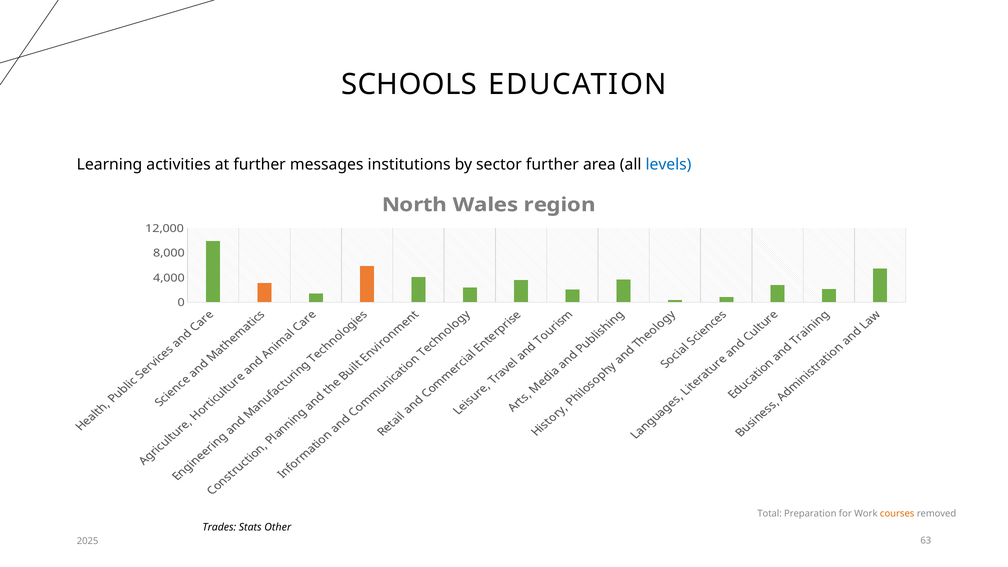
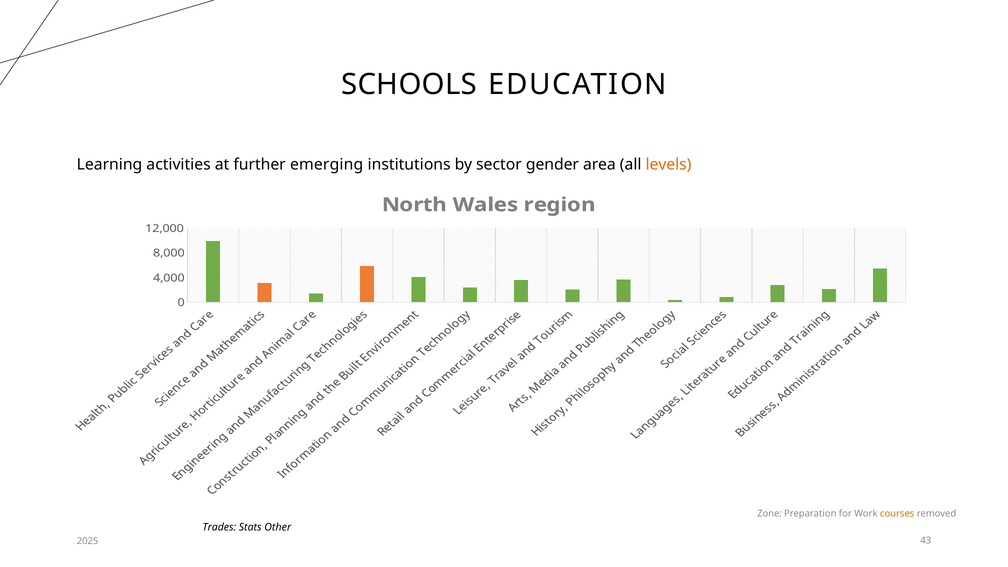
messages: messages -> emerging
sector further: further -> gender
levels colour: blue -> orange
Total: Total -> Zone
63: 63 -> 43
